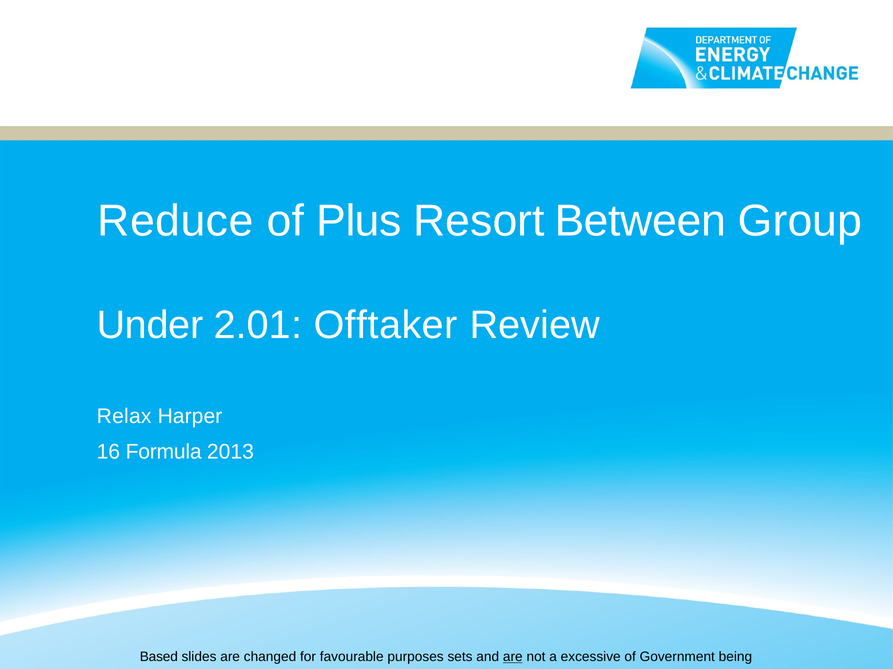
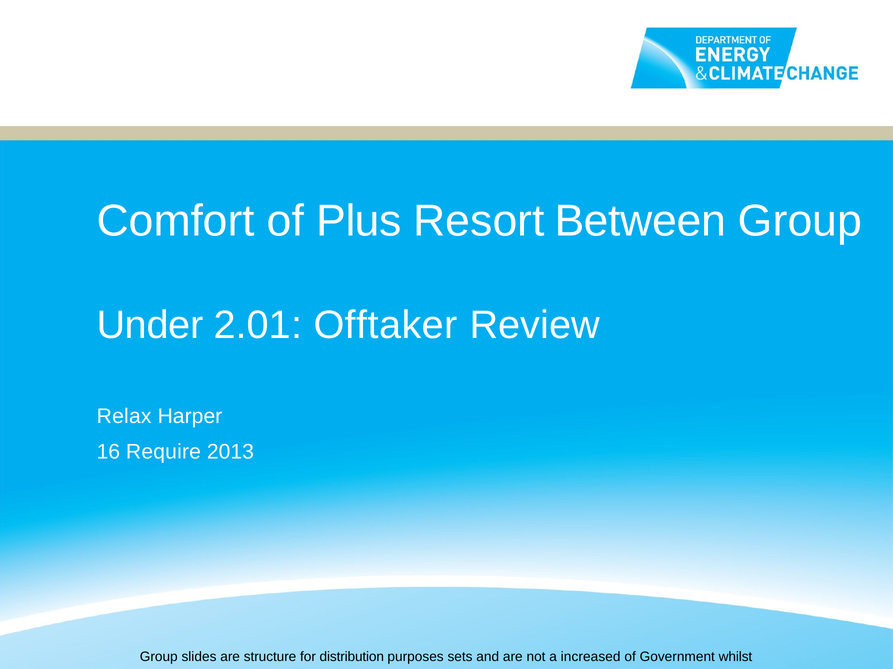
Reduce: Reduce -> Comfort
Formula: Formula -> Require
Based at (159, 658): Based -> Group
changed: changed -> structure
favourable: favourable -> distribution
are at (513, 658) underline: present -> none
excessive: excessive -> increased
being: being -> whilst
